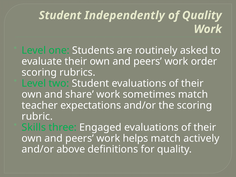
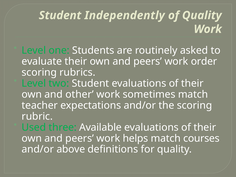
share: share -> other
Skills: Skills -> Used
Engaged: Engaged -> Available
actively: actively -> courses
